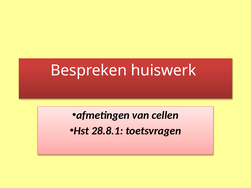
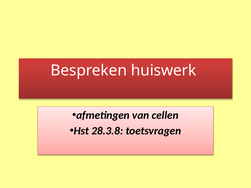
28.8.1: 28.8.1 -> 28.3.8
